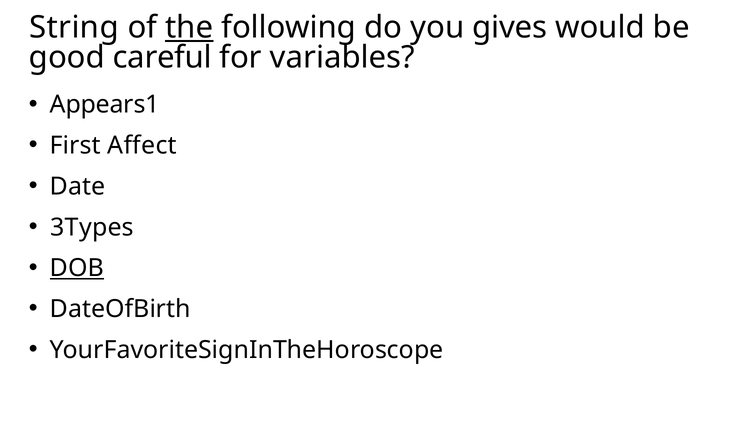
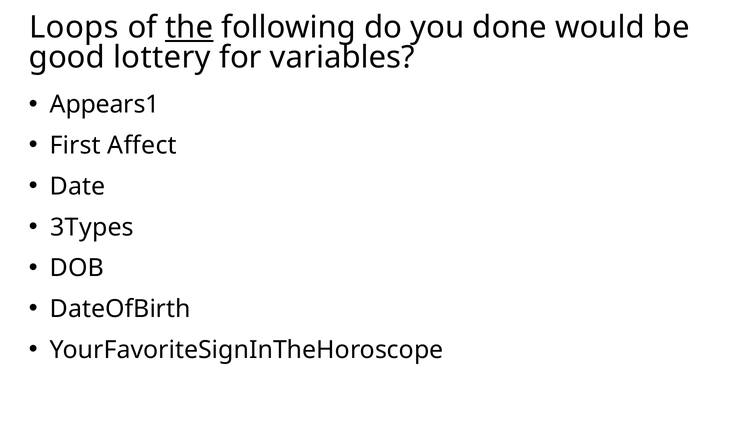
String: String -> Loops
gives: gives -> done
careful: careful -> lottery
DOB underline: present -> none
